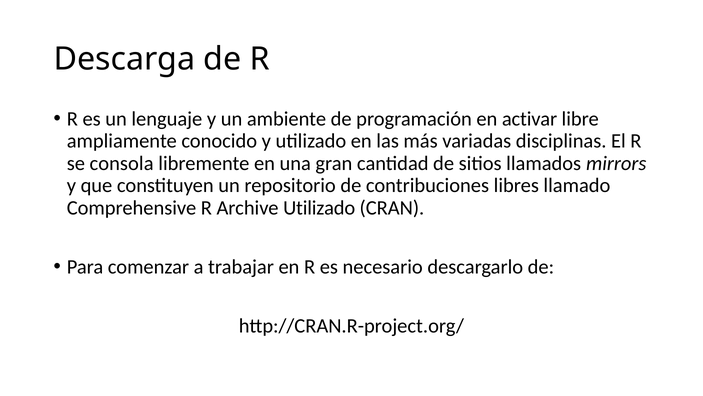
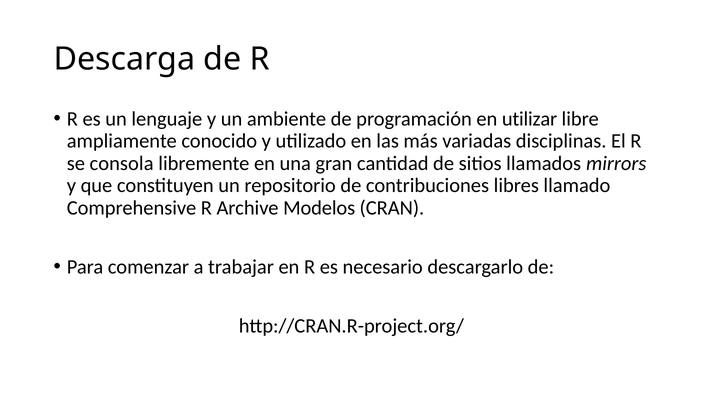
activar: activar -> utilizar
Archive Utilizado: Utilizado -> Modelos
